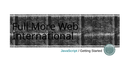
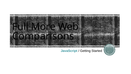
International: International -> Comparisons
